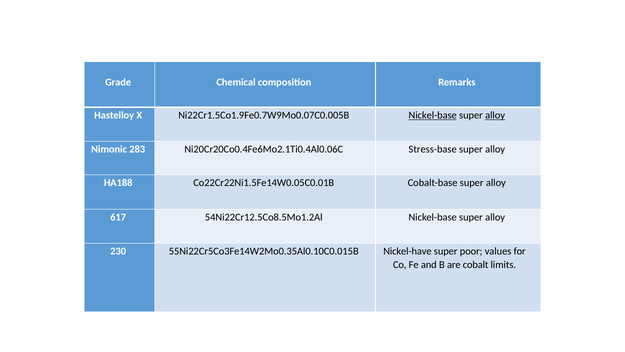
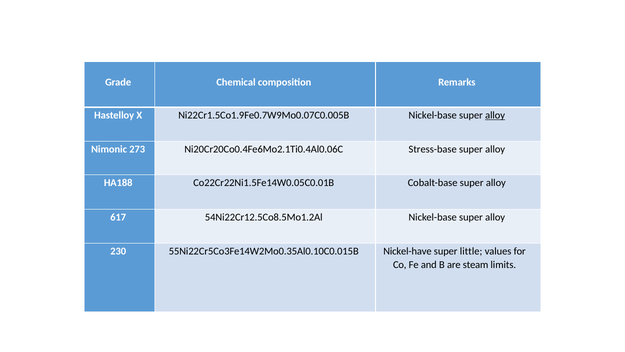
Nickel-base at (433, 115) underline: present -> none
283: 283 -> 273
poor: poor -> little
cobalt: cobalt -> steam
